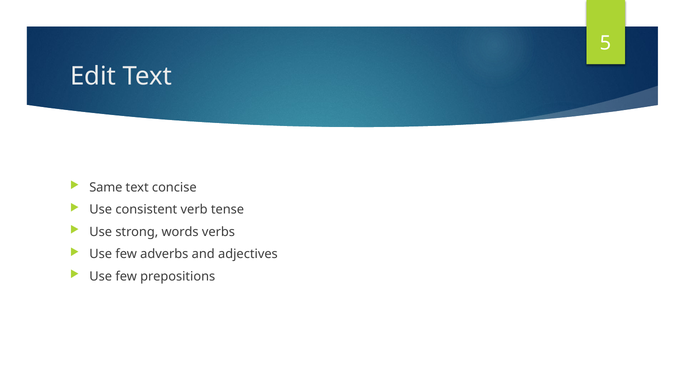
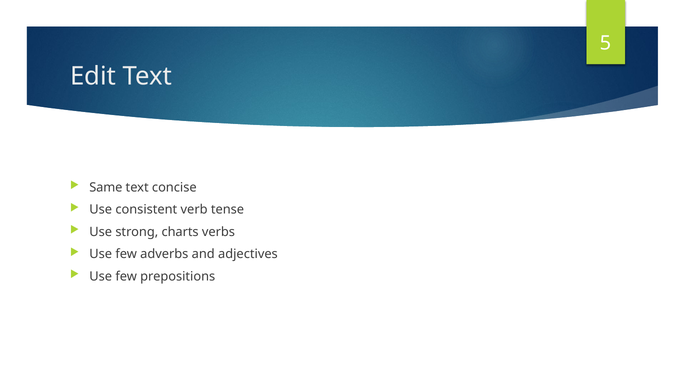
words: words -> charts
